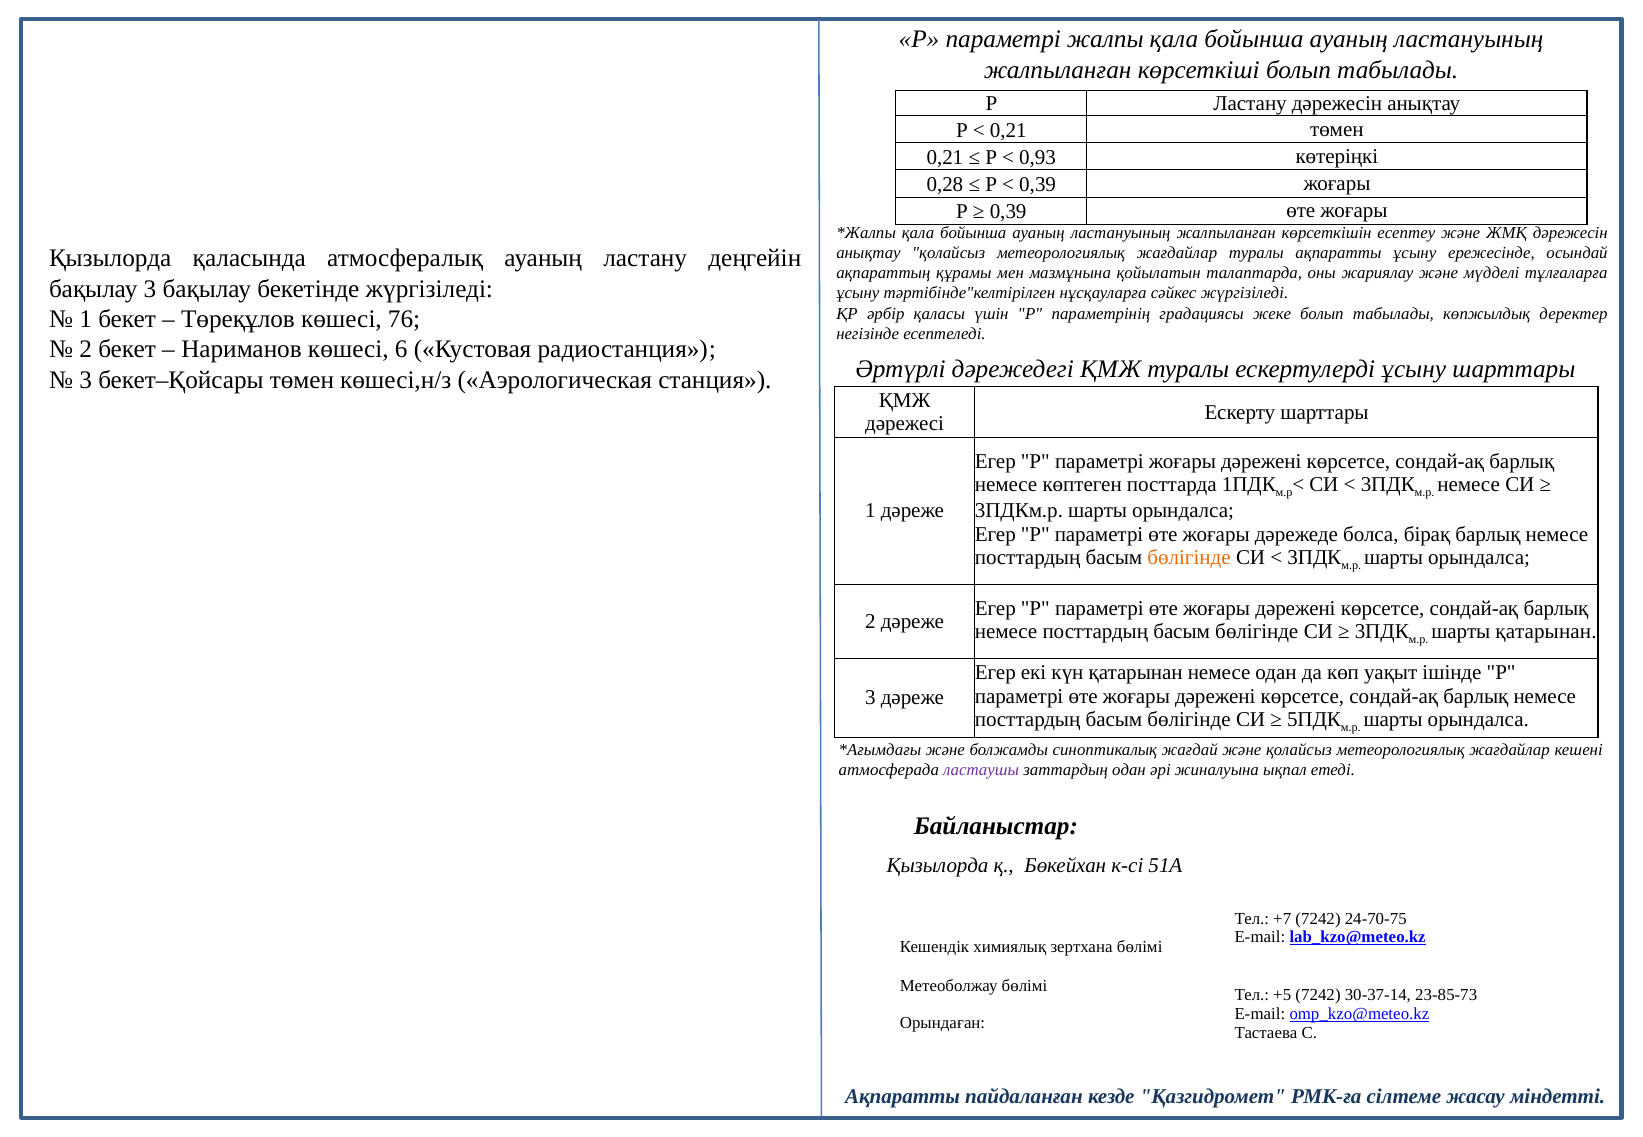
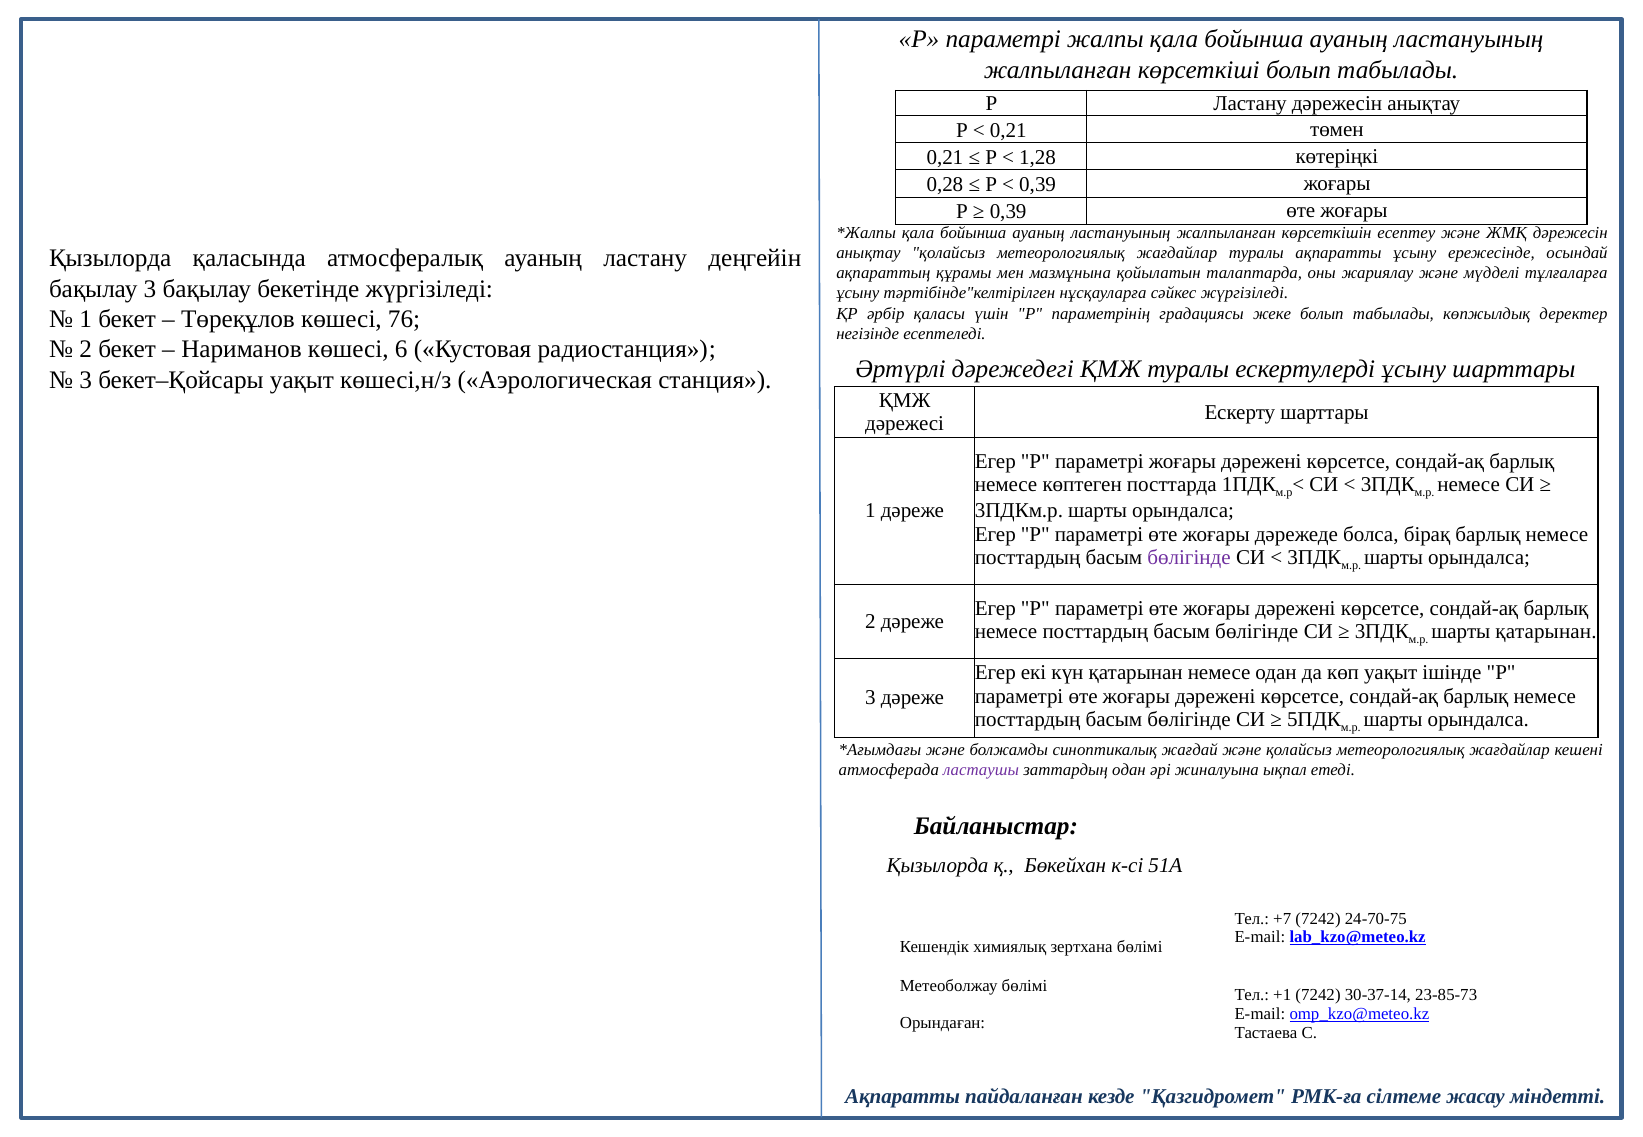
0,93: 0,93 -> 1,28
бекет–Қойсары төмен: төмен -> уақыт
бөлігінде at (1189, 558) colour: orange -> purple
+5: +5 -> +1
